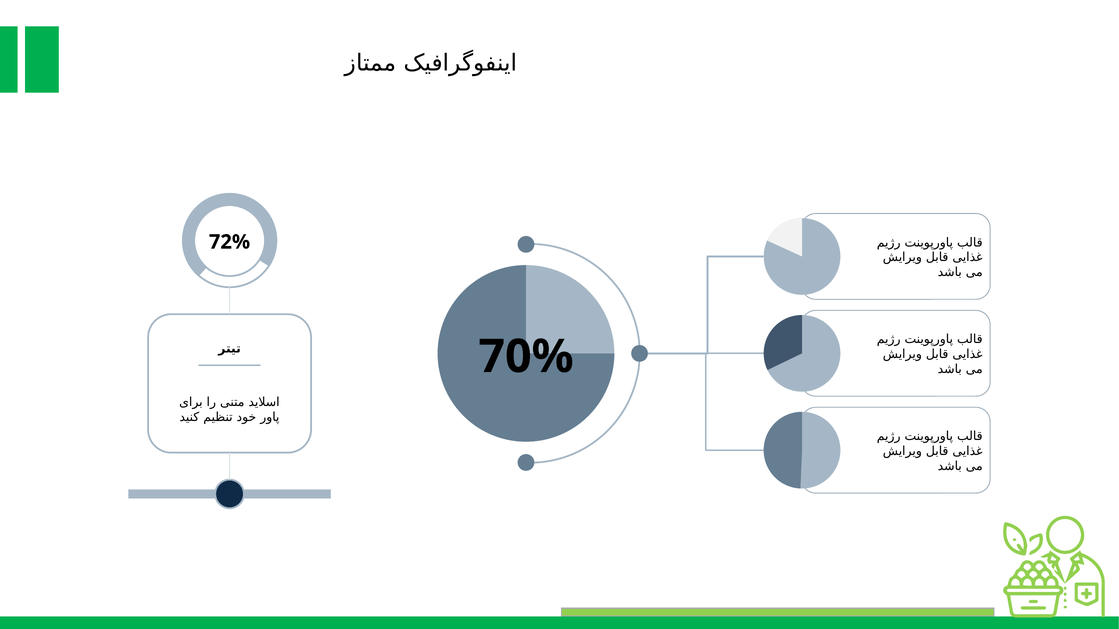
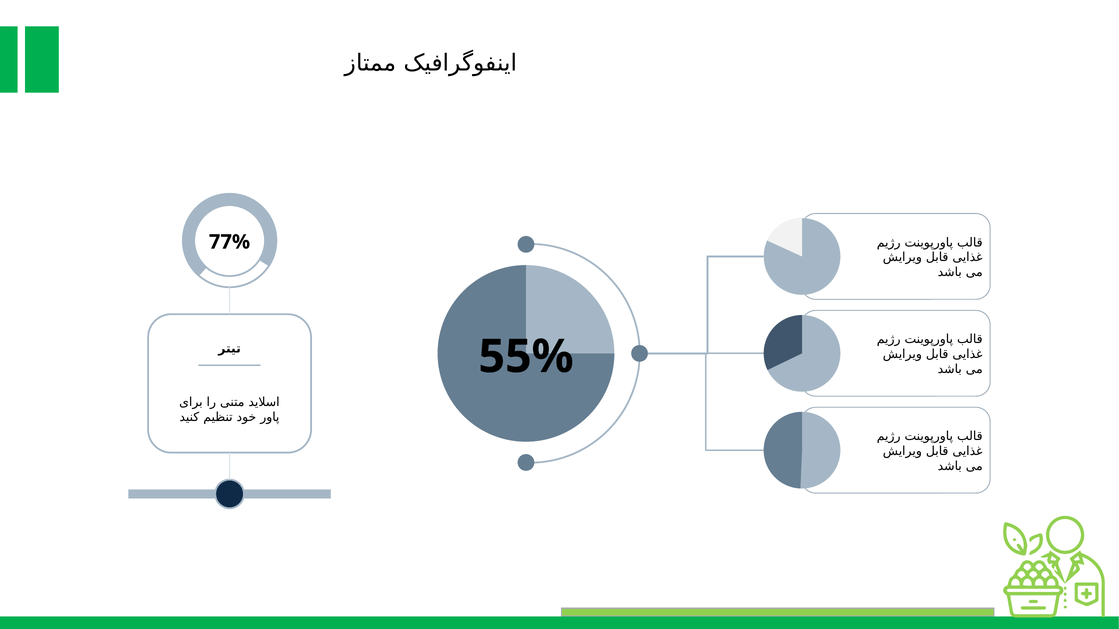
72%: 72% -> 77%
70%: 70% -> 55%
